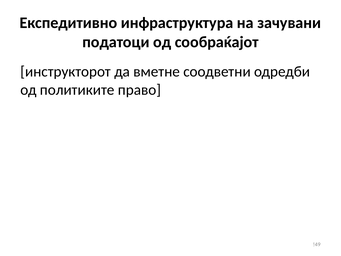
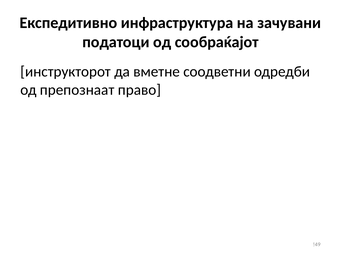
политиките: политиките -> препознаат
